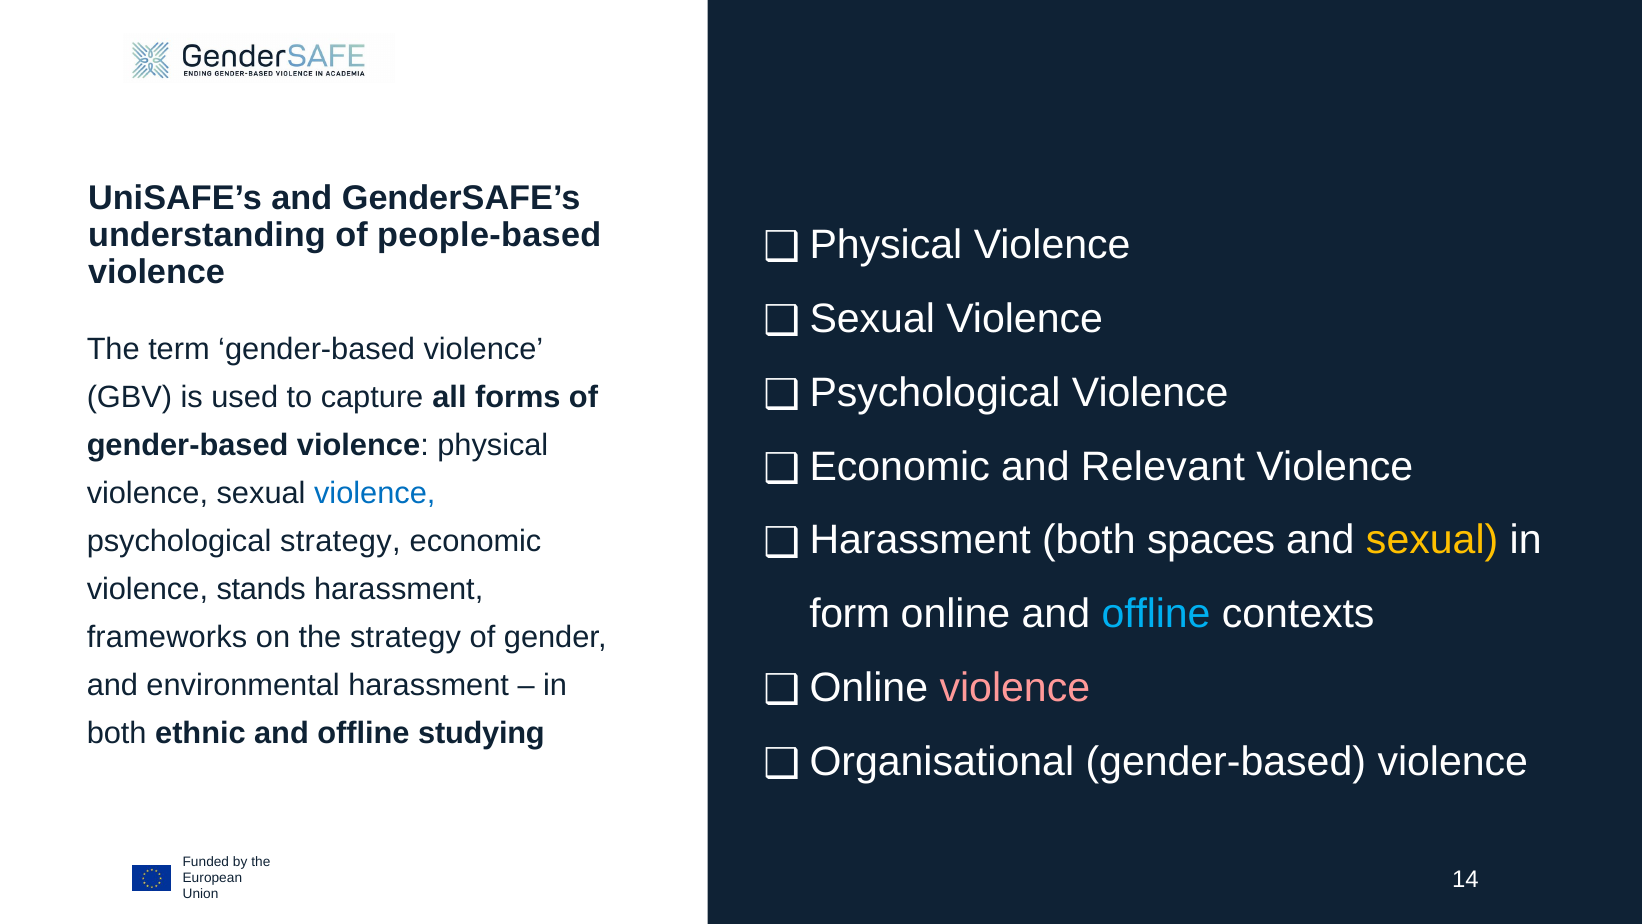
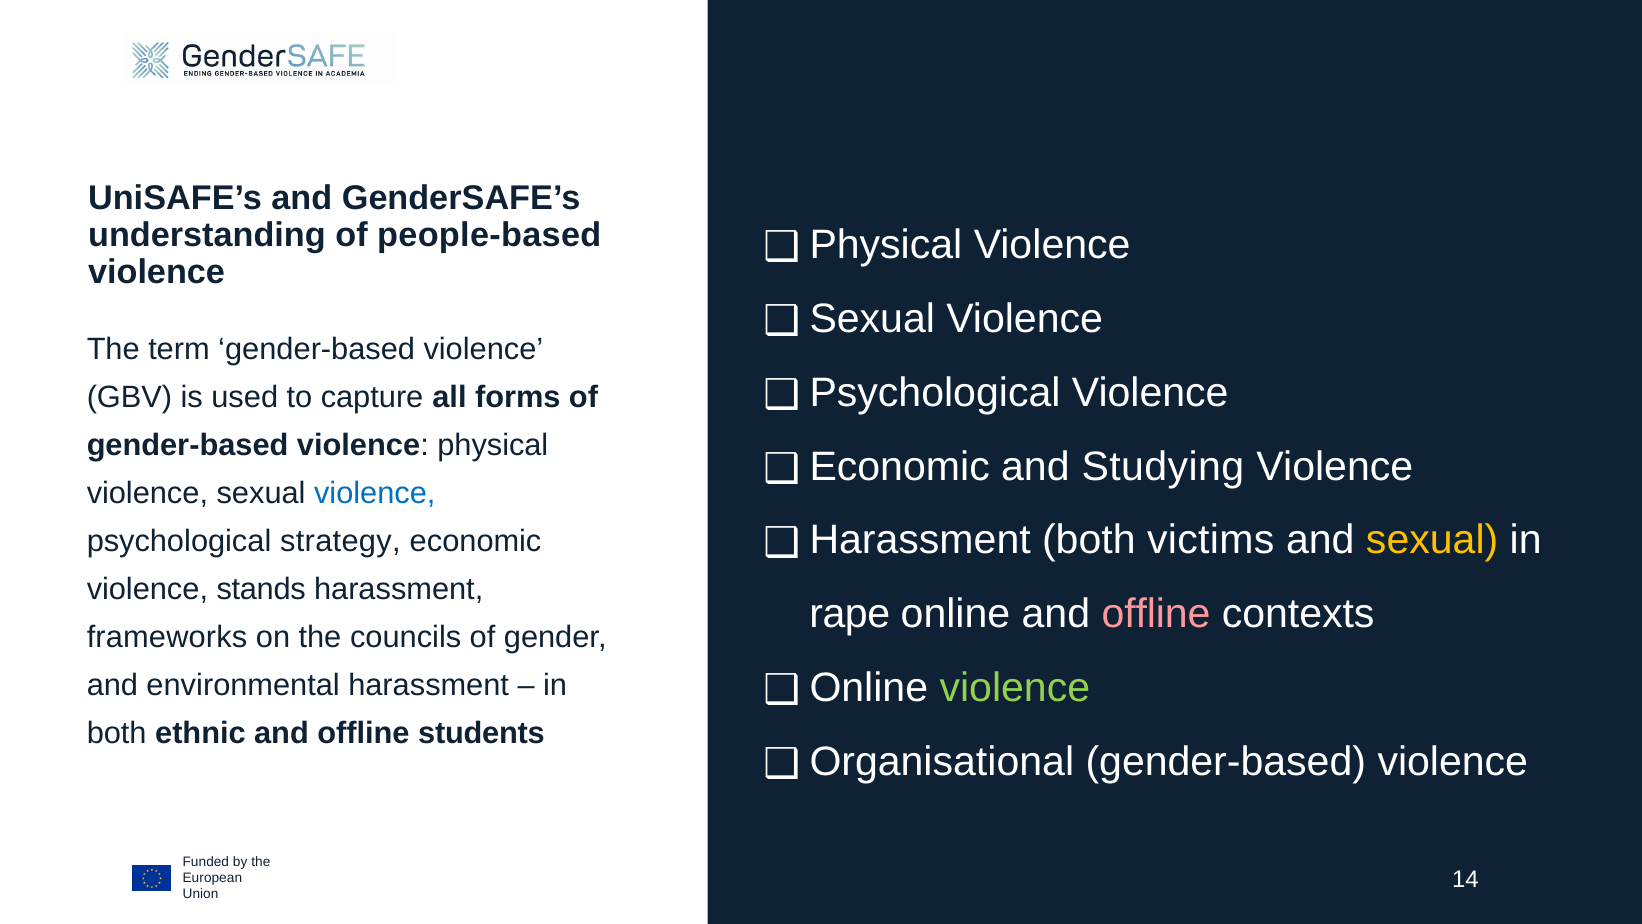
Relevant: Relevant -> Studying
spaces: spaces -> victims
form: form -> rape
offline at (1156, 614) colour: light blue -> pink
the strategy: strategy -> councils
violence at (1015, 688) colour: pink -> light green
studying: studying -> students
